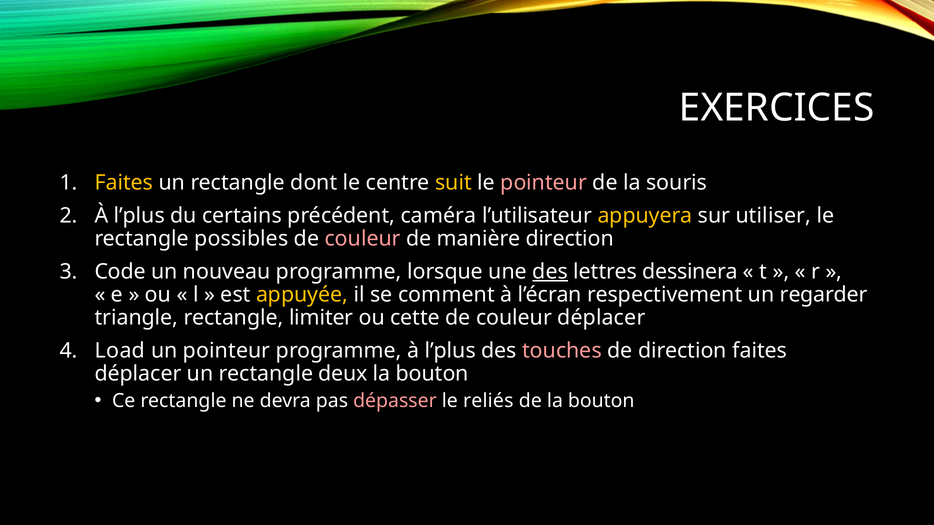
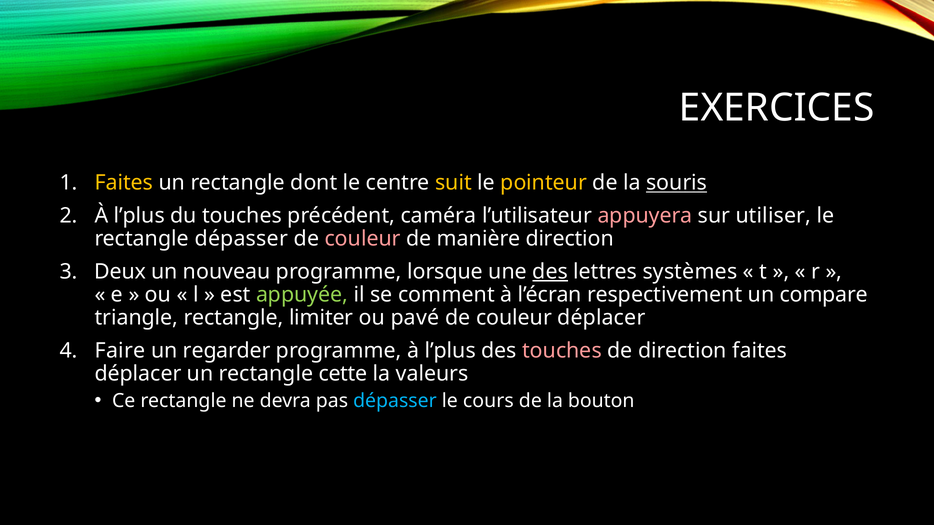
pointeur at (544, 183) colour: pink -> yellow
souris underline: none -> present
du certains: certains -> touches
appuyera colour: yellow -> pink
rectangle possibles: possibles -> dépasser
Code: Code -> Deux
dessinera: dessinera -> systèmes
appuyée colour: yellow -> light green
regarder: regarder -> compare
cette: cette -> pavé
Load: Load -> Faire
un pointeur: pointeur -> regarder
deux: deux -> cette
bouton at (432, 374): bouton -> valeurs
dépasser at (395, 401) colour: pink -> light blue
reliés: reliés -> cours
